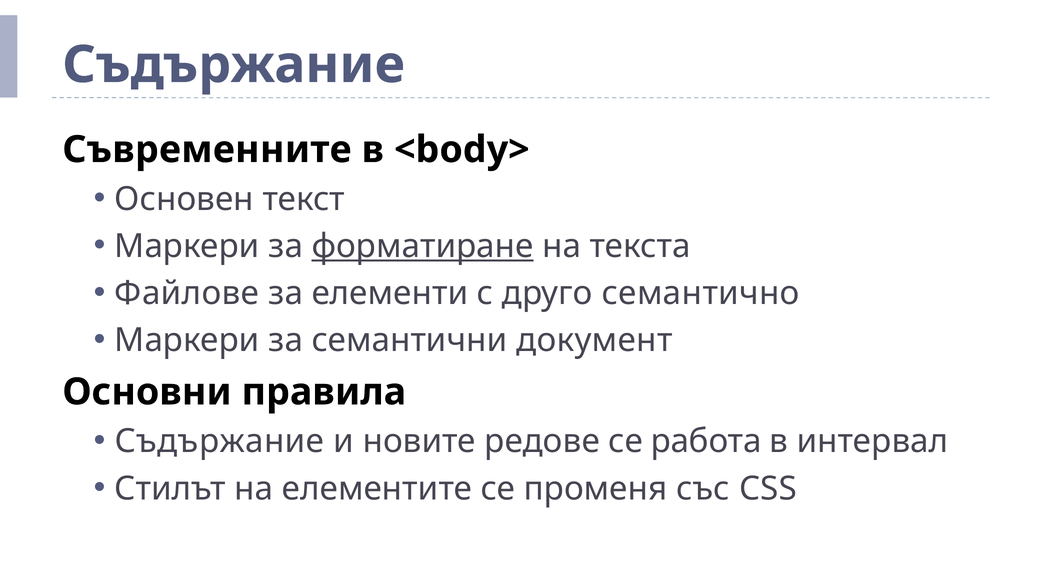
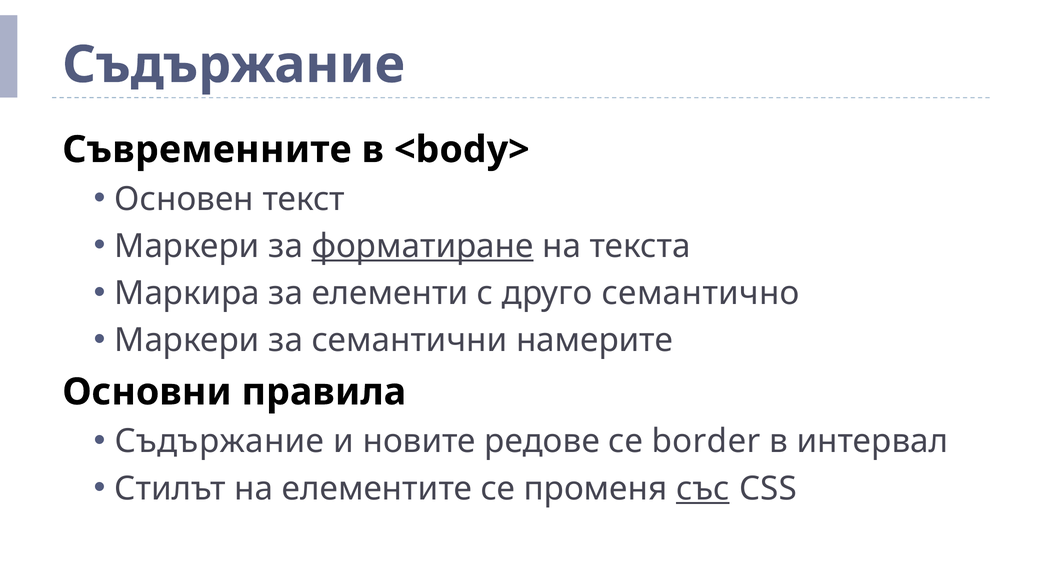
Файлове: Файлове -> Маркира
документ: документ -> намерите
работа: работа -> border
със underline: none -> present
